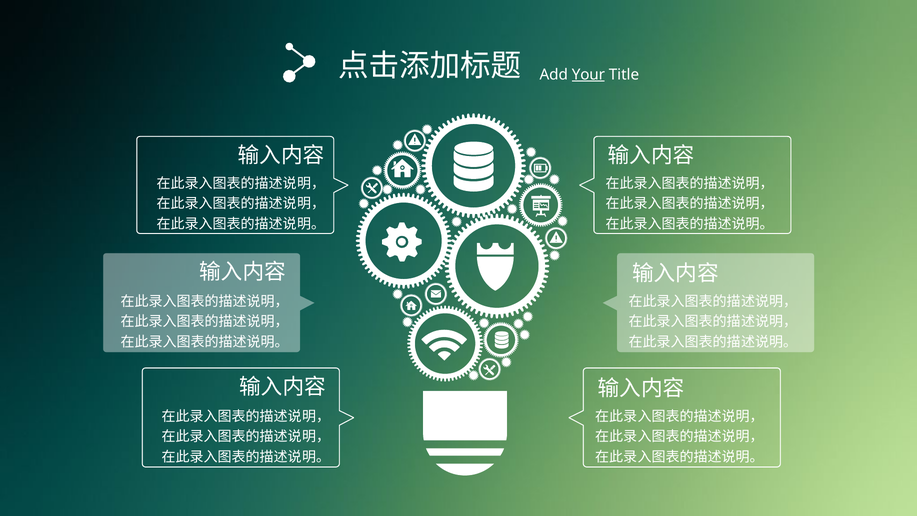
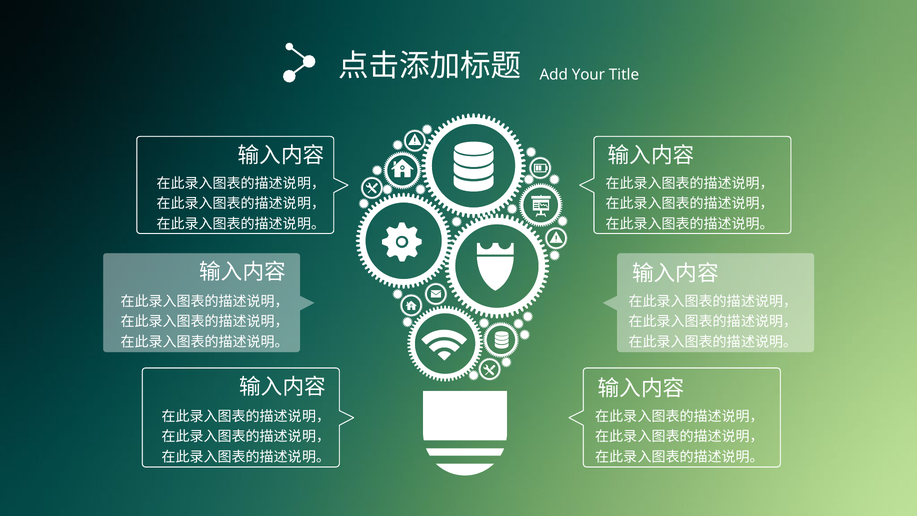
Your underline: present -> none
